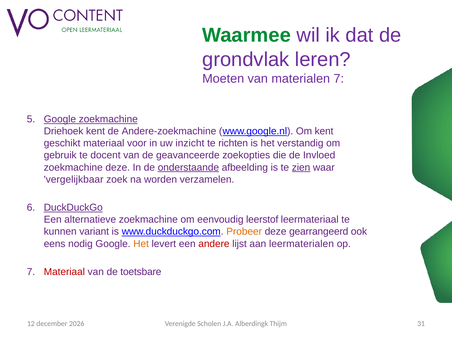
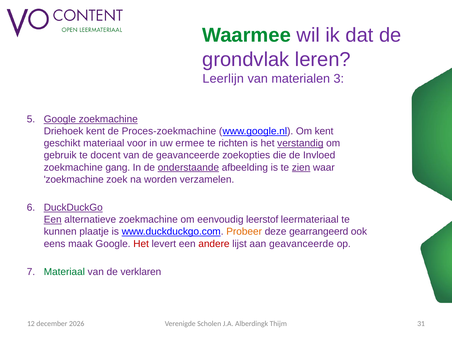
Moeten: Moeten -> Leerlijn
materialen 7: 7 -> 3
Andere-zoekmachine: Andere-zoekmachine -> Proces-zoekmachine
inzicht: inzicht -> ermee
verstandig underline: none -> present
zoekmachine deze: deze -> gang
vergelijkbaar at (74, 179): vergelijkbaar -> zoekmachine
Een at (53, 220) underline: none -> present
variant: variant -> plaatje
nodig: nodig -> maak
Het at (141, 244) colour: orange -> red
aan leermaterialen: leermaterialen -> geavanceerde
Materiaal at (64, 272) colour: red -> green
toetsbare: toetsbare -> verklaren
